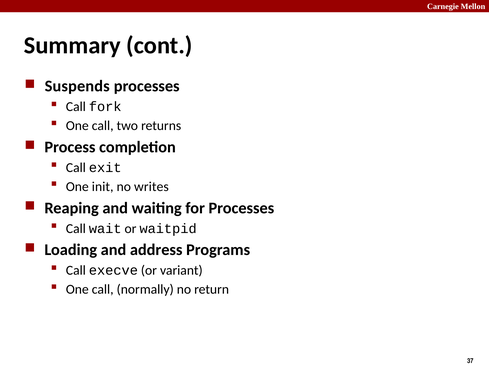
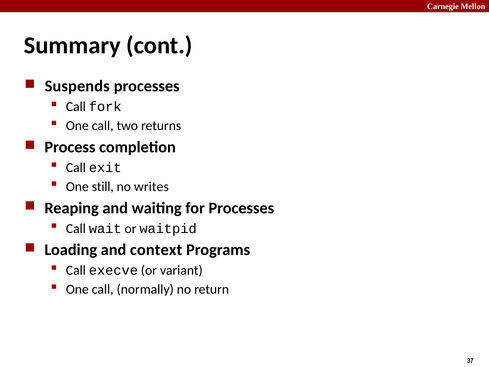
init: init -> still
address: address -> context
